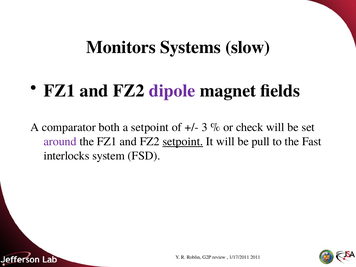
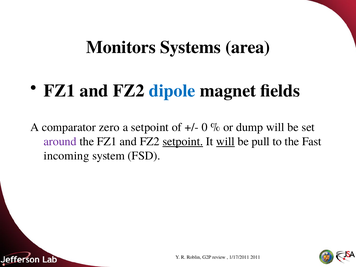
slow: slow -> area
dipole colour: purple -> blue
both: both -> zero
3: 3 -> 0
check: check -> dump
will at (225, 141) underline: none -> present
interlocks: interlocks -> incoming
